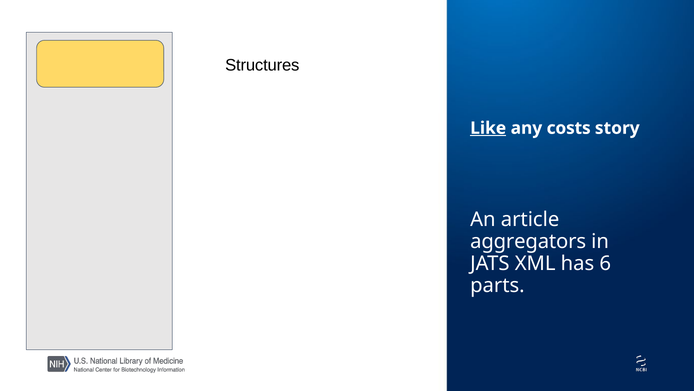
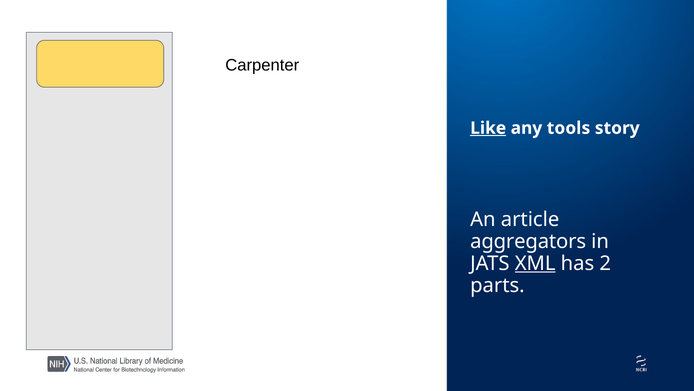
Structures: Structures -> Carpenter
costs: costs -> tools
XML underline: none -> present
6: 6 -> 2
